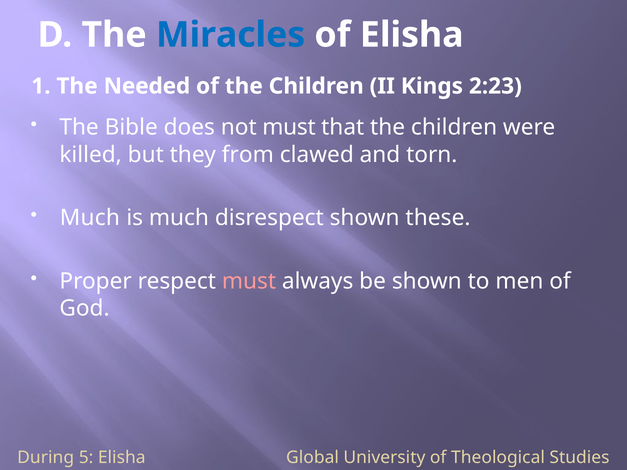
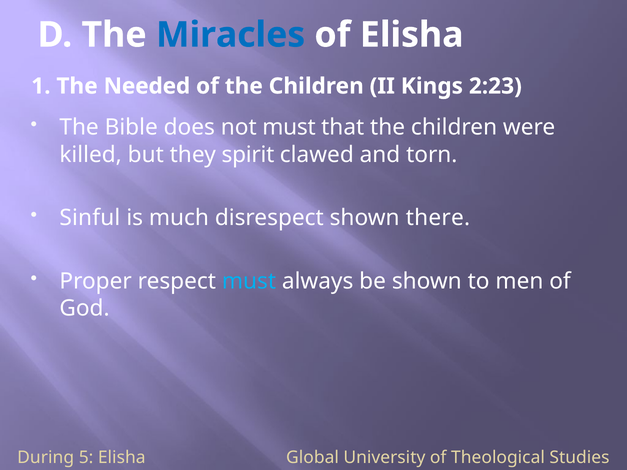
from: from -> spirit
Much at (90, 218): Much -> Sinful
these: these -> there
must at (249, 281) colour: pink -> light blue
